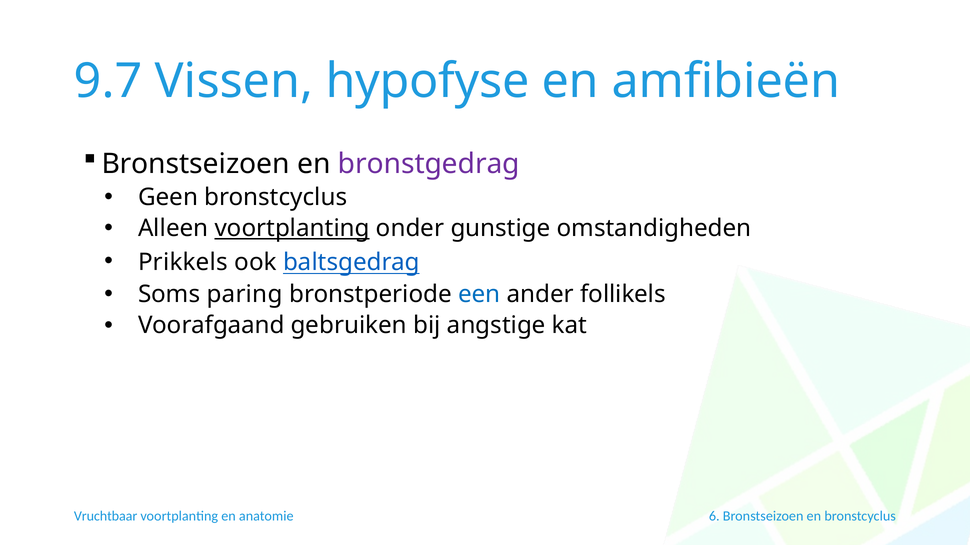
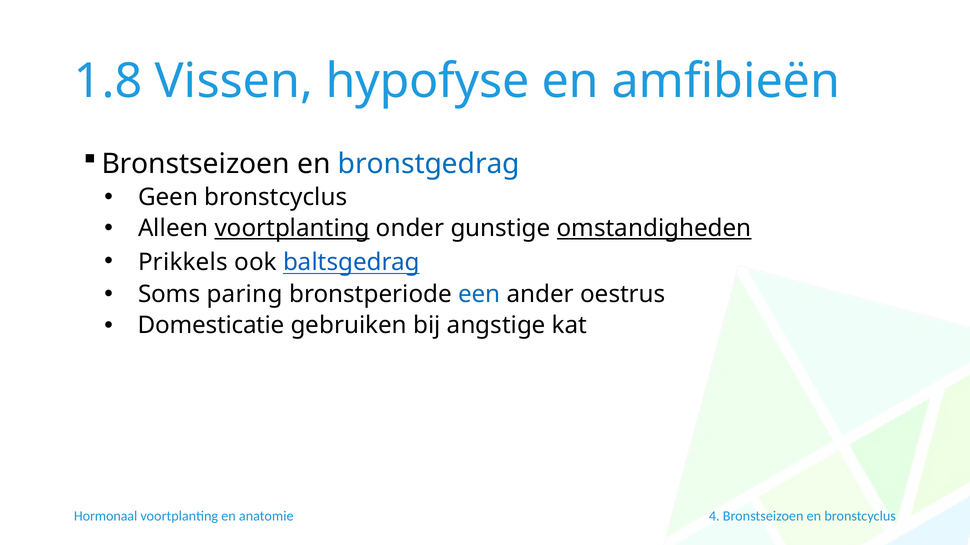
9.7: 9.7 -> 1.8
bronstgedrag colour: purple -> blue
omstandigheden underline: none -> present
follikels: follikels -> oestrus
Voorafgaand: Voorafgaand -> Domesticatie
Vruchtbaar: Vruchtbaar -> Hormonaal
6: 6 -> 4
